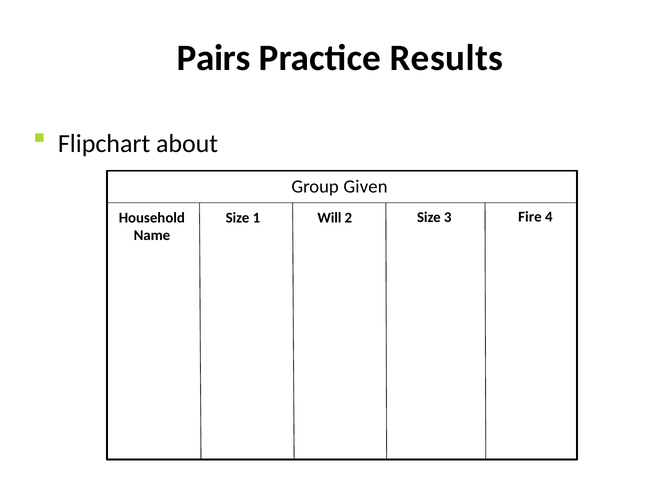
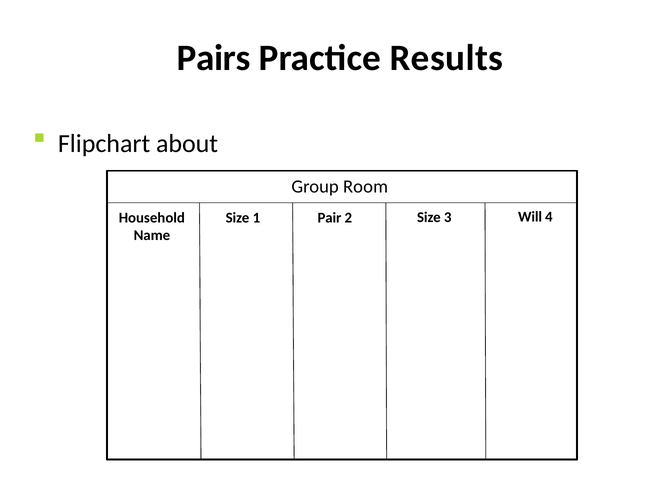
Given: Given -> Room
Will: Will -> Pair
Fire: Fire -> Will
